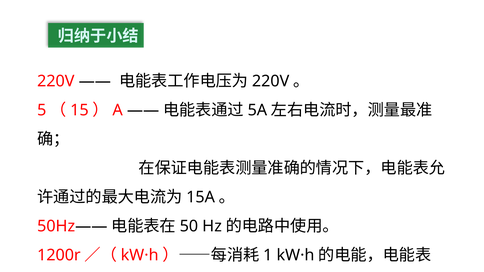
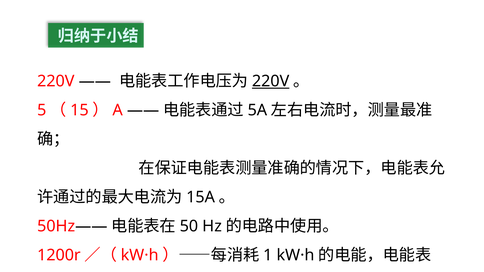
220V at (271, 81) underline: none -> present
